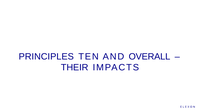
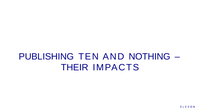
PRINCIPLES: PRINCIPLES -> PUBLISHING
OVERALL: OVERALL -> NOTHING
